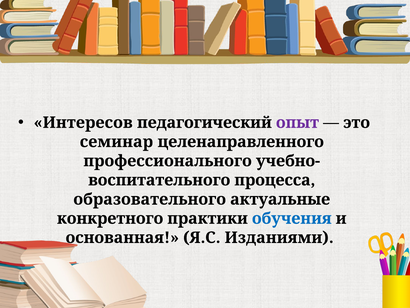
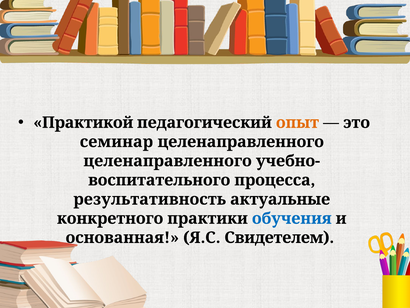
Интересов: Интересов -> Практикой
опыт colour: purple -> orange
профессионального at (168, 161): профессионального -> целенаправленного
образовательного: образовательного -> результативность
Изданиями: Изданиями -> Свидетелем
